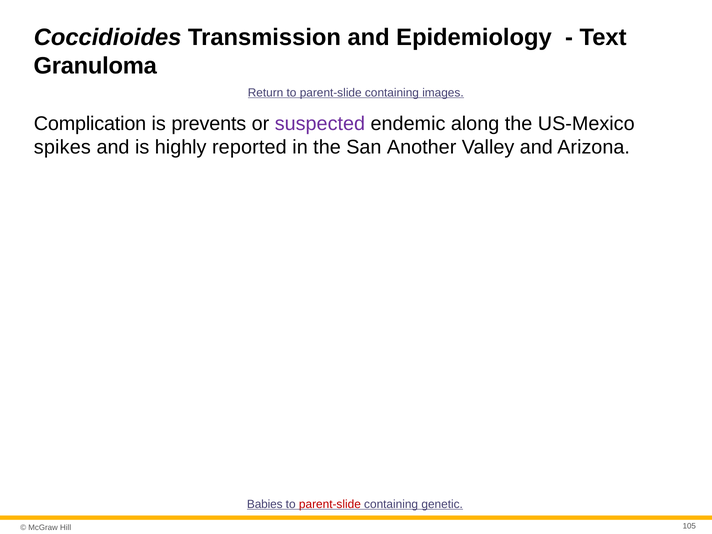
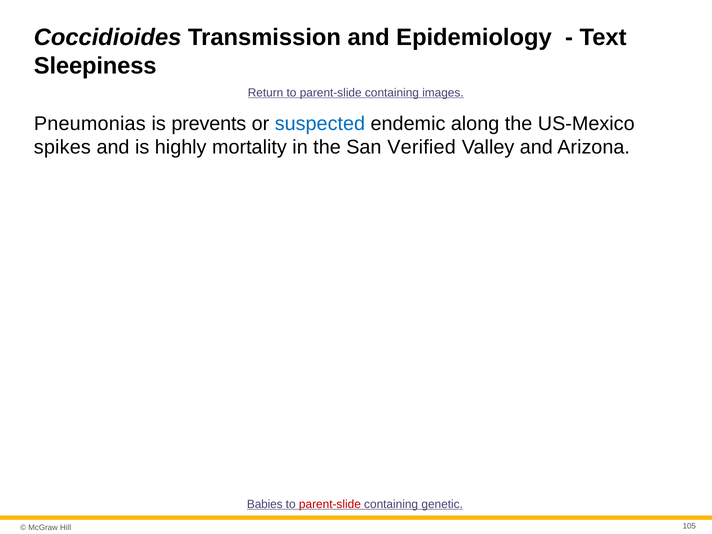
Granuloma: Granuloma -> Sleepiness
Complication: Complication -> Pneumonias
suspected colour: purple -> blue
reported: reported -> mortality
Another: Another -> Verified
